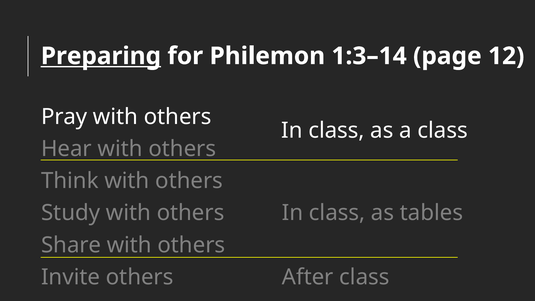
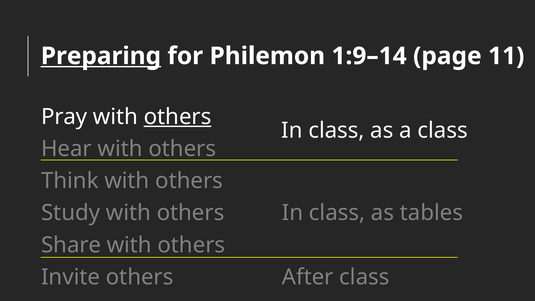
1:3–14: 1:3–14 -> 1:9–14
12: 12 -> 11
others at (178, 117) underline: none -> present
